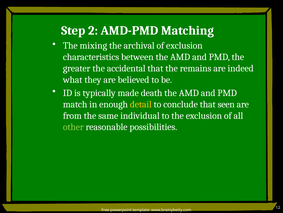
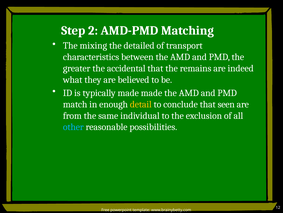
archival: archival -> detailed
of exclusion: exclusion -> transport
made death: death -> made
other colour: light green -> light blue
